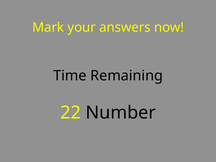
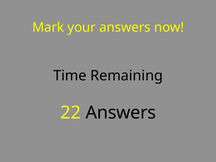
22 Number: Number -> Answers
